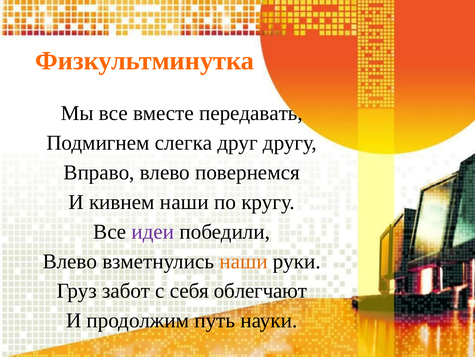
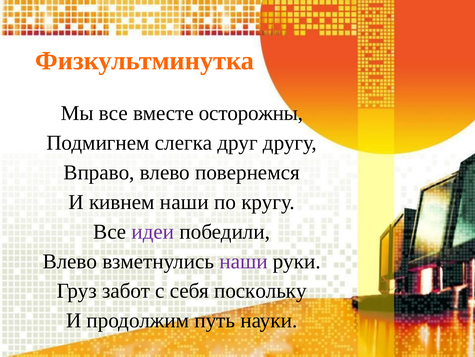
передавать: передавать -> осторожны
наши at (244, 261) colour: orange -> purple
облегчают: облегчают -> поскольку
